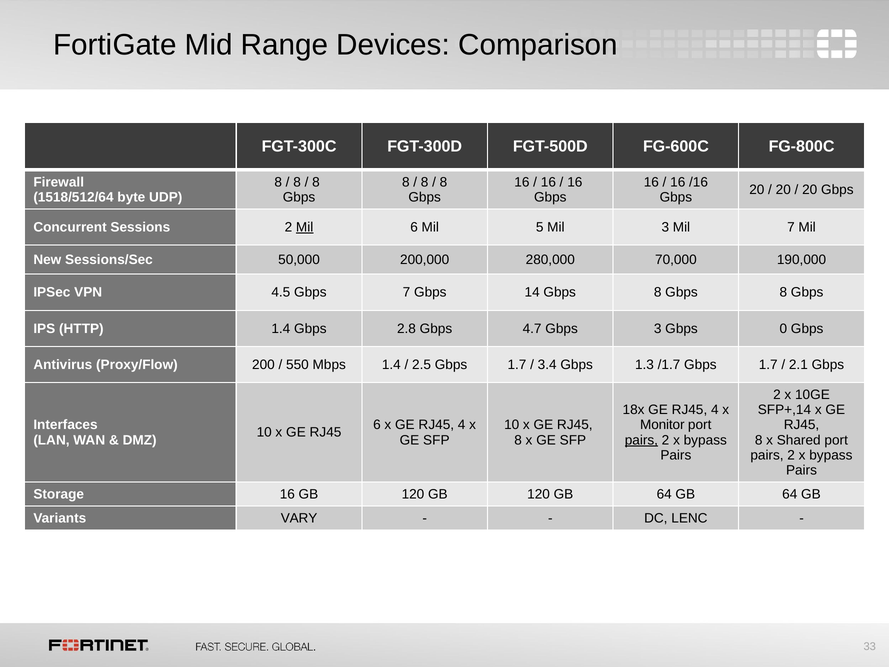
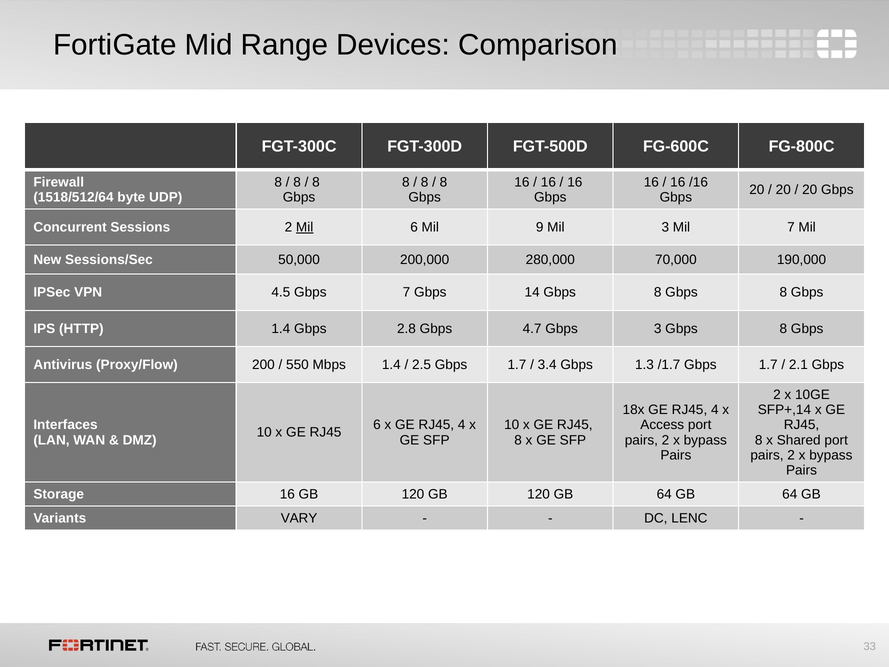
5: 5 -> 9
3 Gbps 0: 0 -> 8
Monitor: Monitor -> Access
pairs at (641, 440) underline: present -> none
